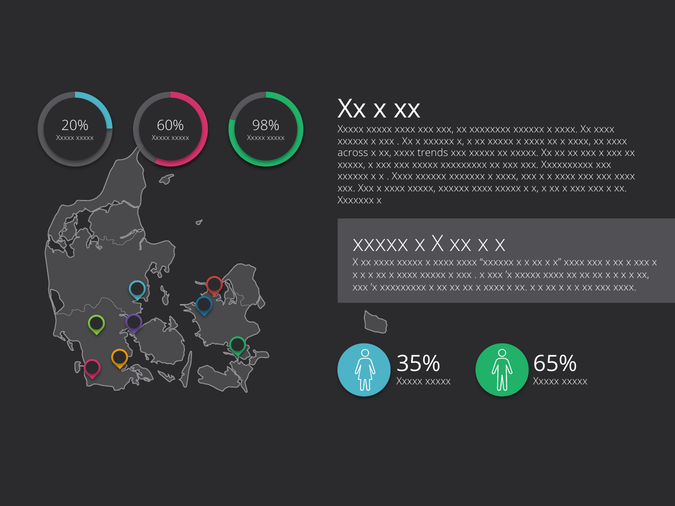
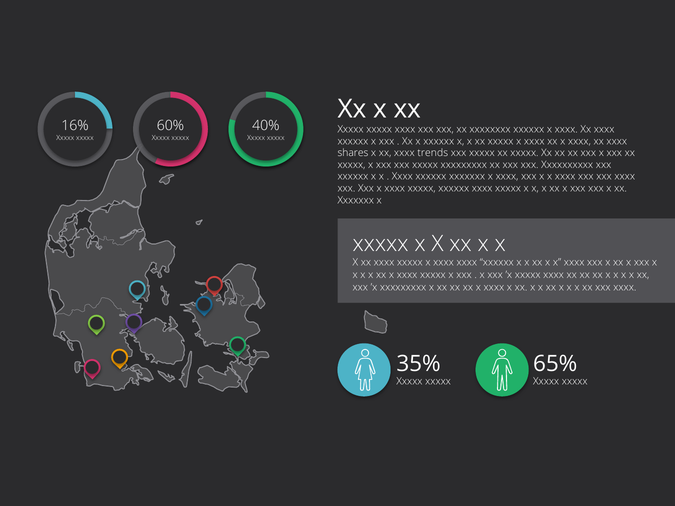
20%: 20% -> 16%
98%: 98% -> 40%
across: across -> shares
